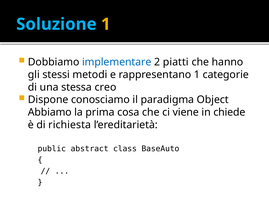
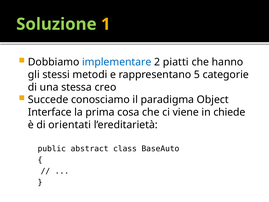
Soluzione colour: light blue -> light green
rappresentano 1: 1 -> 5
Dispone: Dispone -> Succede
Abbiamo: Abbiamo -> Interface
richiesta: richiesta -> orientati
